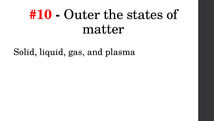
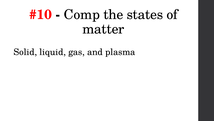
Outer: Outer -> Comp
